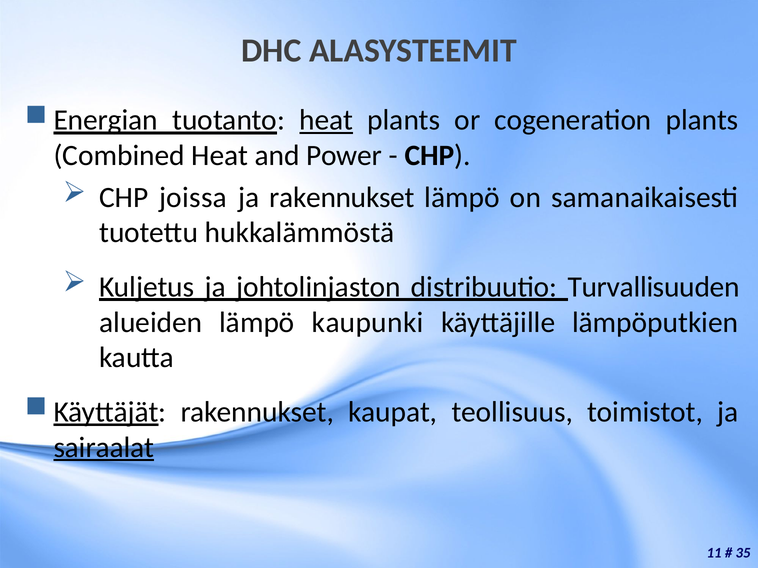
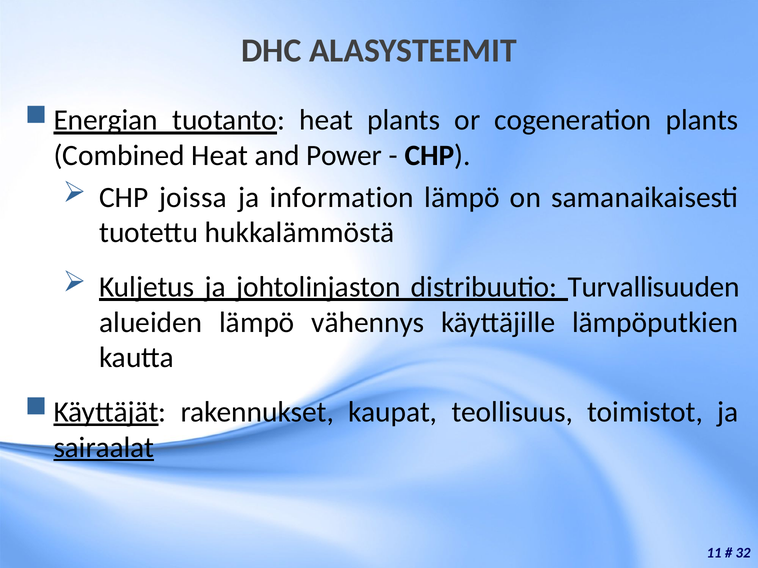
heat at (326, 120) underline: present -> none
ja rakennukset: rakennukset -> information
kaupunki: kaupunki -> vähennys
35: 35 -> 32
